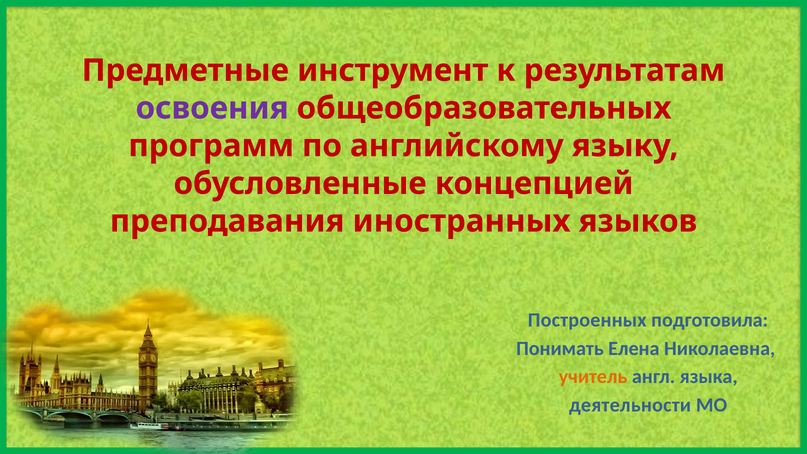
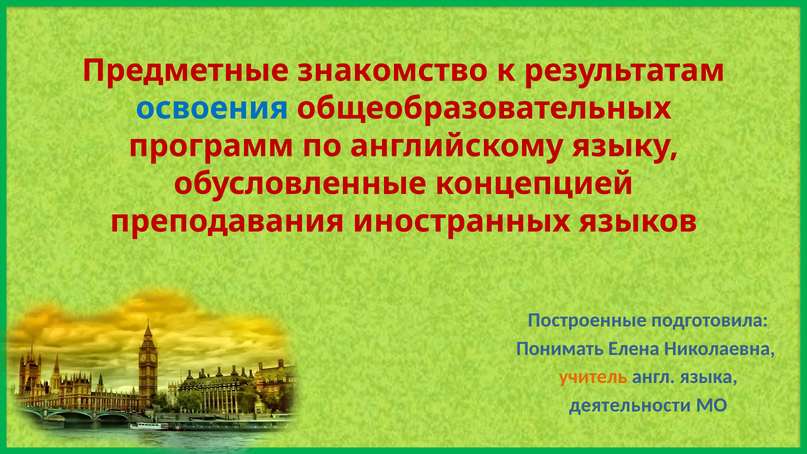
инструмент: инструмент -> знакомство
освоения colour: purple -> blue
Построенных: Построенных -> Построенные
